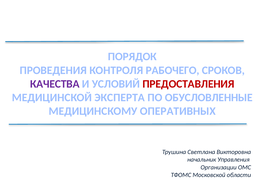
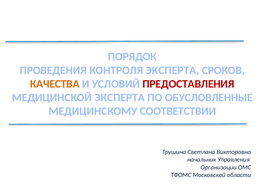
КОНТРОЛЯ РАБОЧЕГО: РАБОЧЕГО -> ЭКСПЕРТА
КАЧЕСТВА colour: purple -> orange
ОПЕРАТИВНЫХ: ОПЕРАТИВНЫХ -> СООТВЕТСТВИИ
